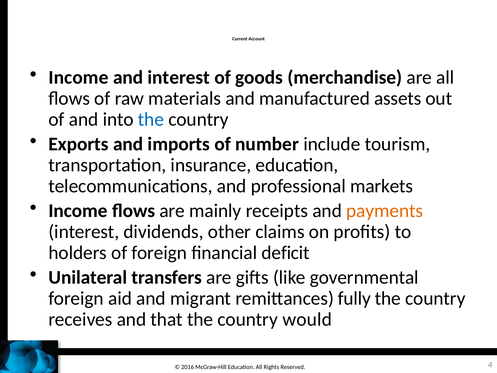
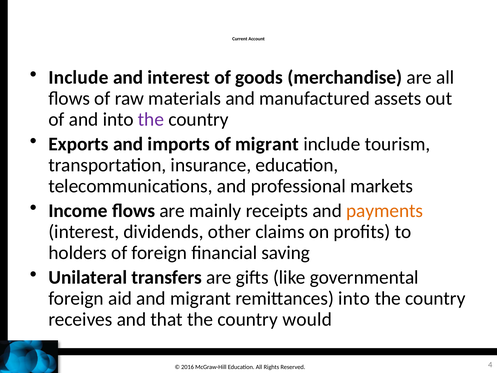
Income at (78, 78): Income -> Include
the at (151, 119) colour: blue -> purple
of number: number -> migrant
deficit: deficit -> saving
remittances fully: fully -> into
